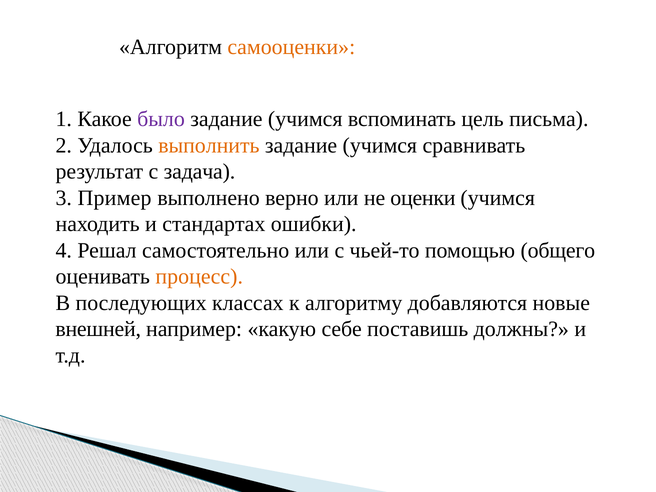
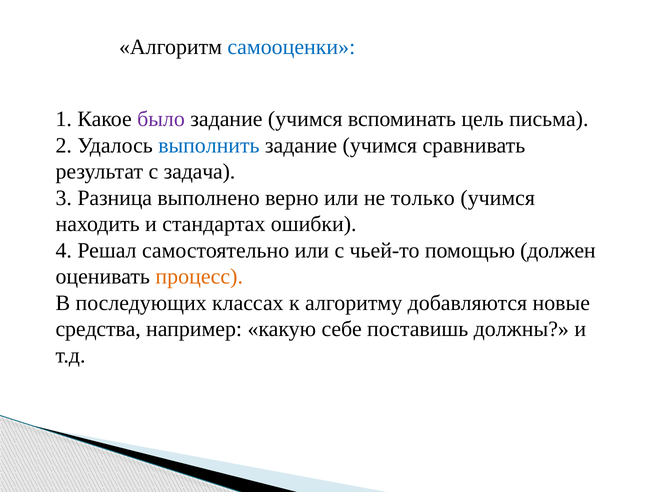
самооценки colour: orange -> blue
выполнить colour: orange -> blue
Пример: Пример -> Разница
оценки: оценки -> только
общего: общего -> должен
внешней: внешней -> средства
